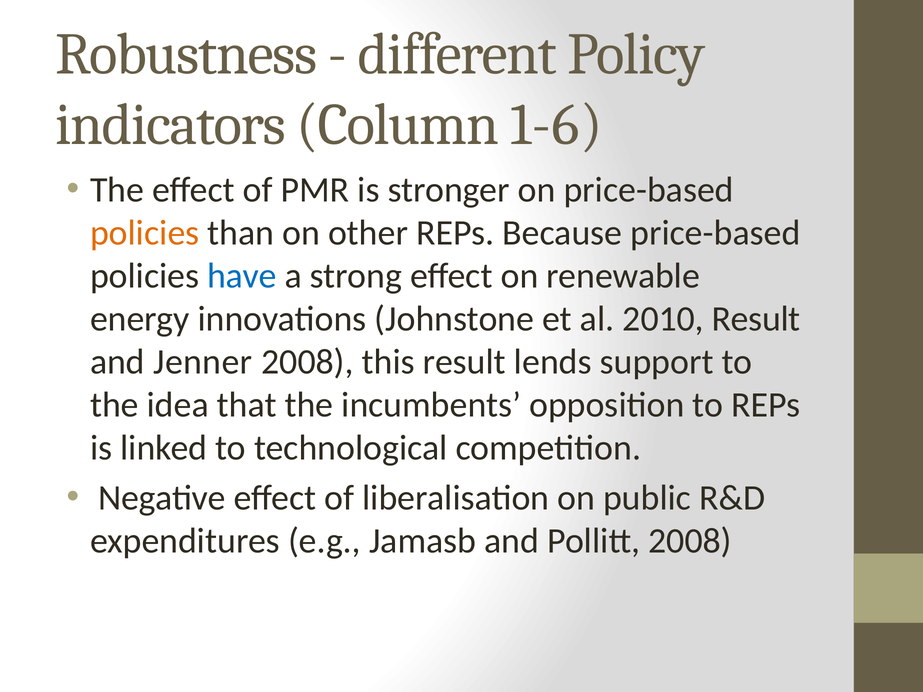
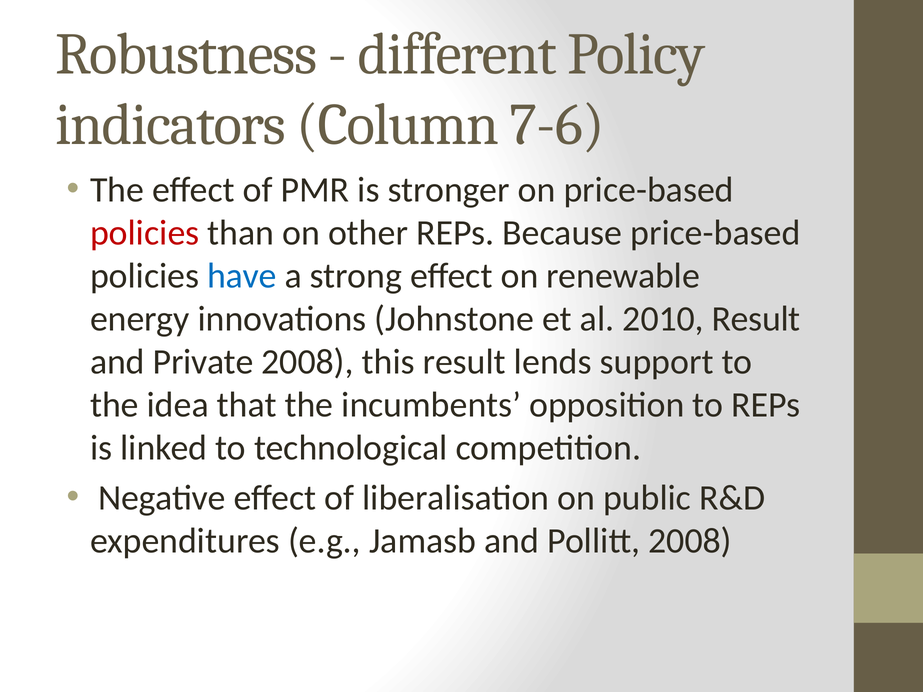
1-6: 1-6 -> 7-6
policies at (145, 233) colour: orange -> red
Jenner: Jenner -> Private
